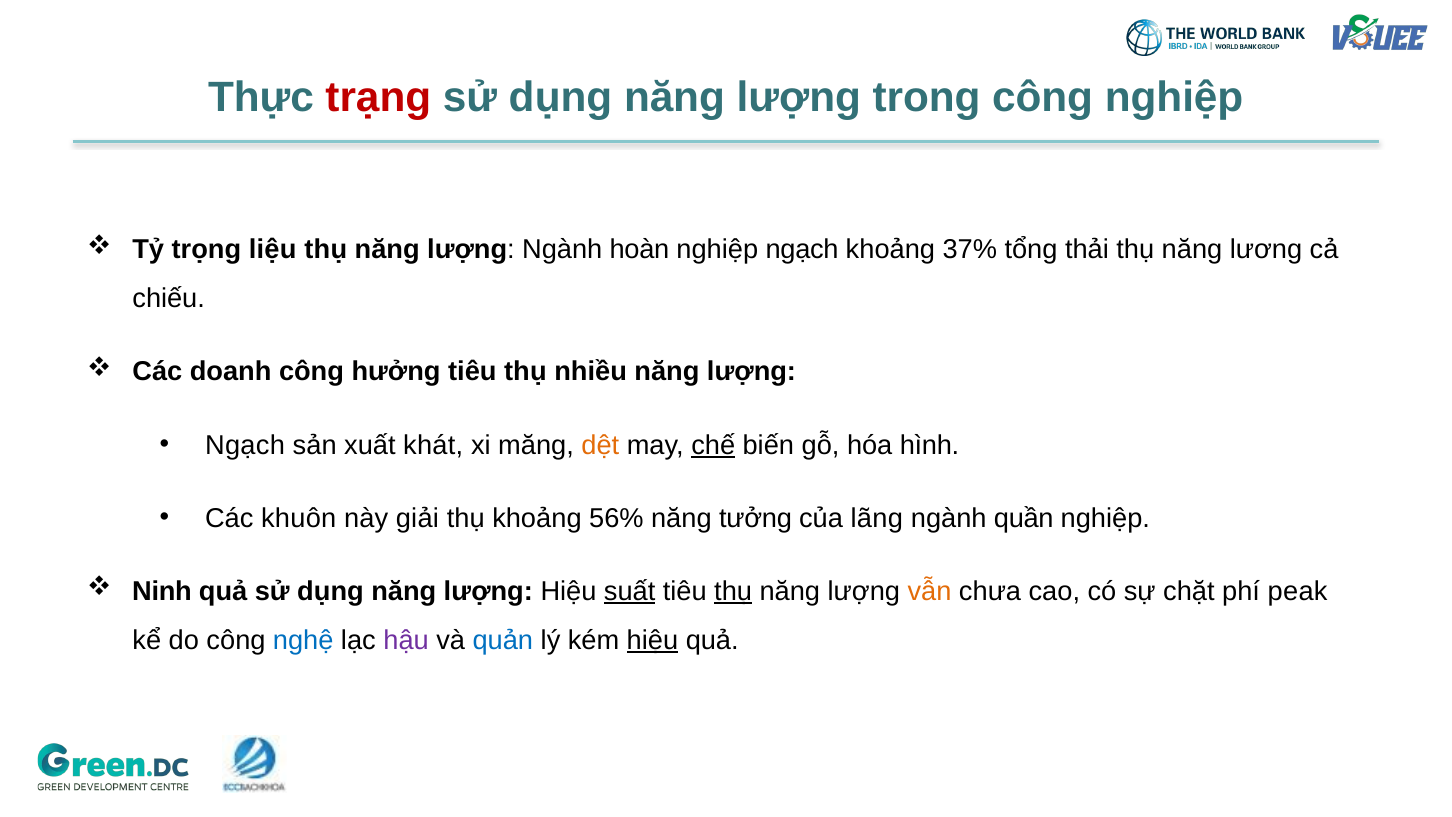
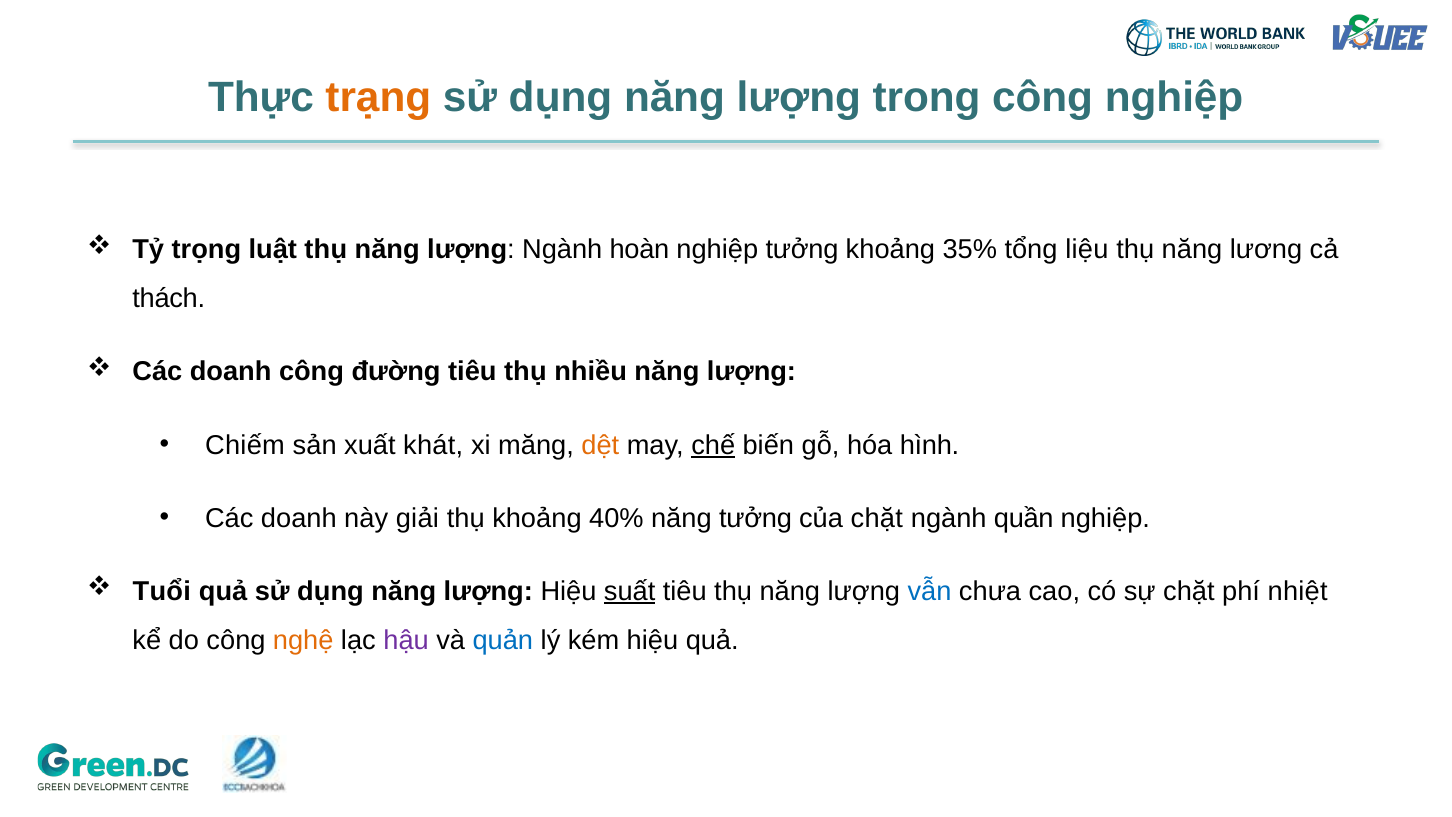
trạng colour: red -> orange
liệu: liệu -> luật
nghiệp ngạch: ngạch -> tưởng
37%: 37% -> 35%
thải: thải -> liệu
chiếu: chiếu -> thách
hưởng: hưởng -> đường
Ngạch at (245, 445): Ngạch -> Chiếm
khuôn at (299, 518): khuôn -> doanh
56%: 56% -> 40%
của lãng: lãng -> chặt
Ninh: Ninh -> Tuổi
thụ at (733, 591) underline: present -> none
vẫn colour: orange -> blue
peak: peak -> nhiệt
nghệ colour: blue -> orange
hiệu at (652, 640) underline: present -> none
